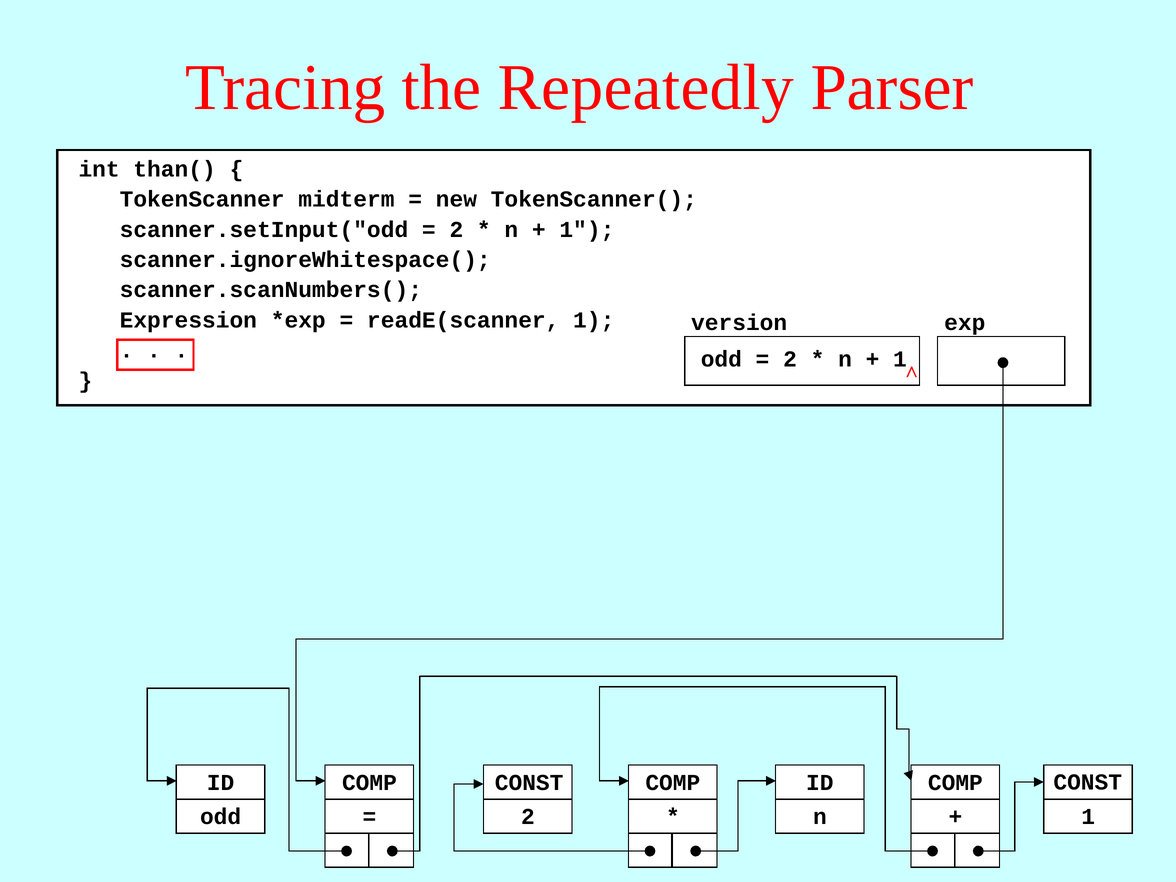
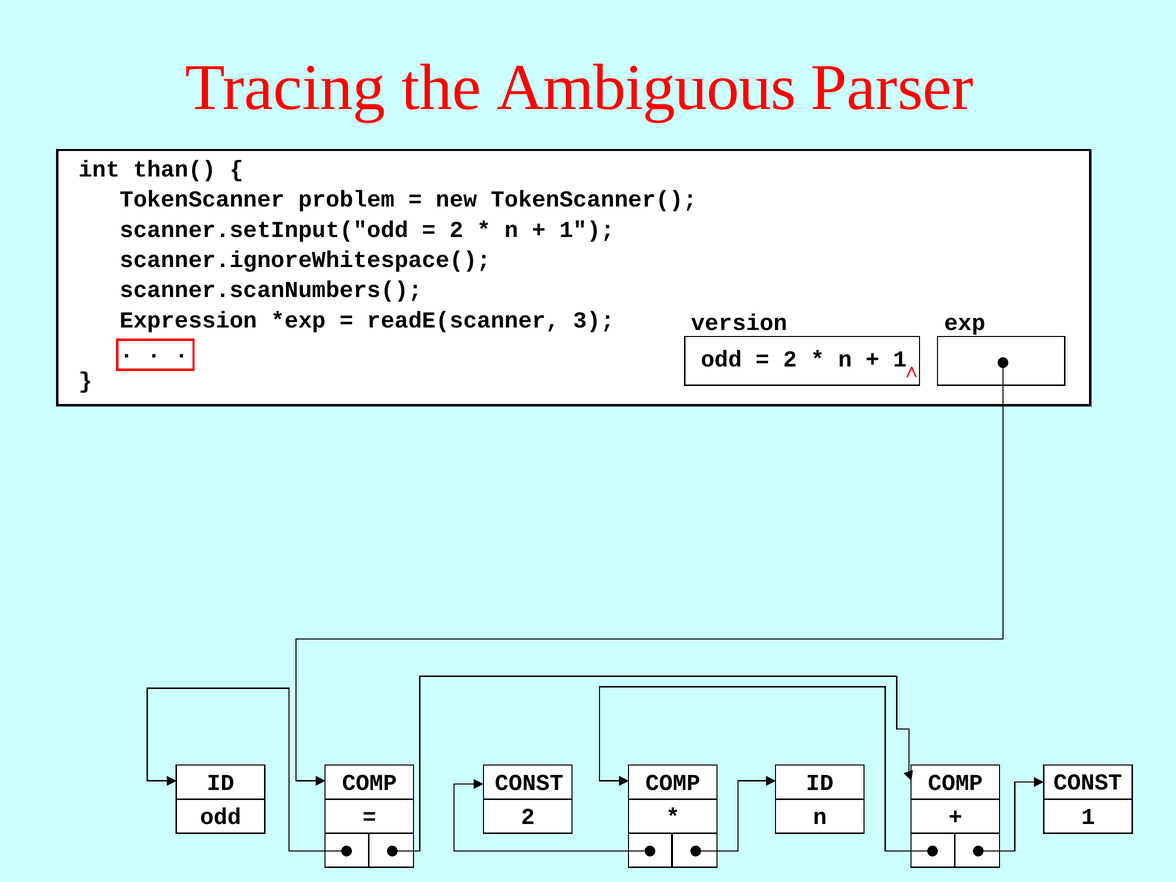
Repeatedly: Repeatedly -> Ambiguous
midterm: midterm -> problem
readE(scanner 1: 1 -> 3
